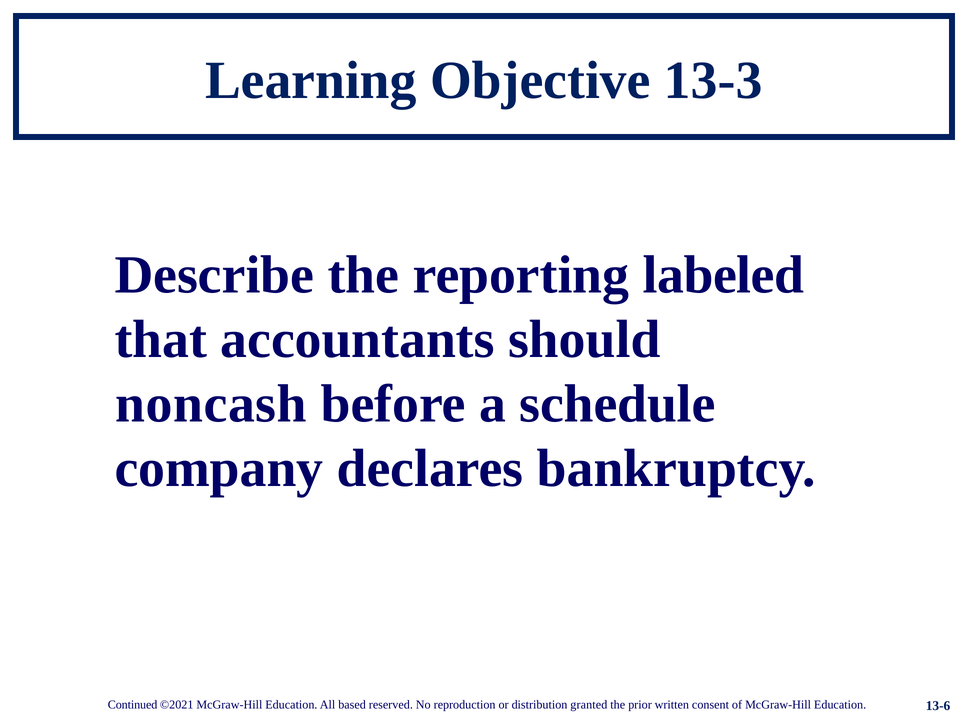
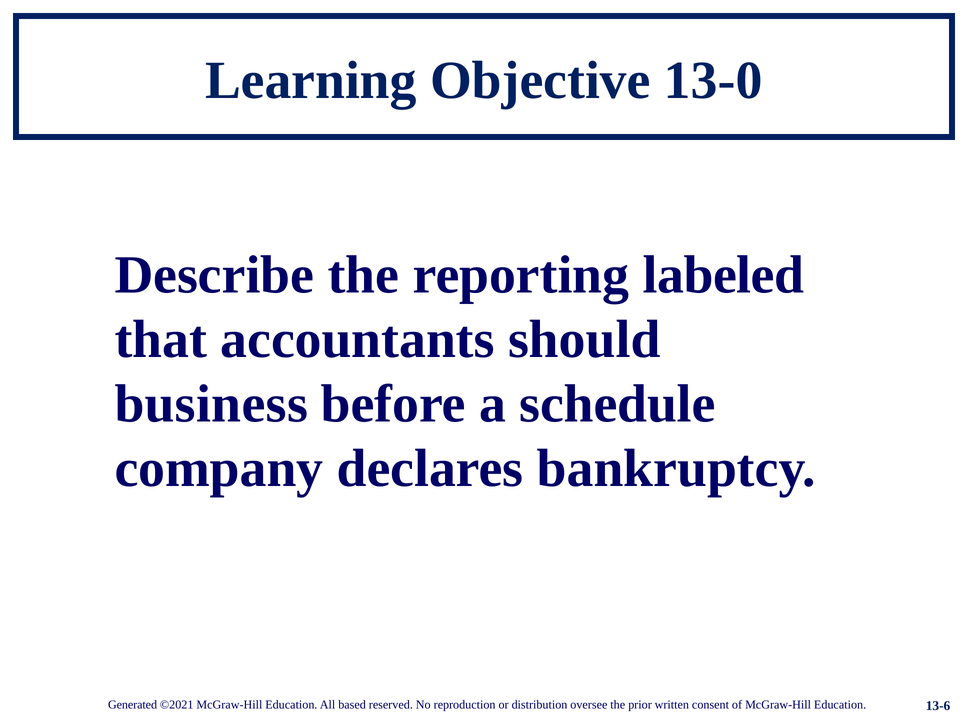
13-3: 13-3 -> 13-0
noncash: noncash -> business
Continued: Continued -> Generated
granted: granted -> oversee
